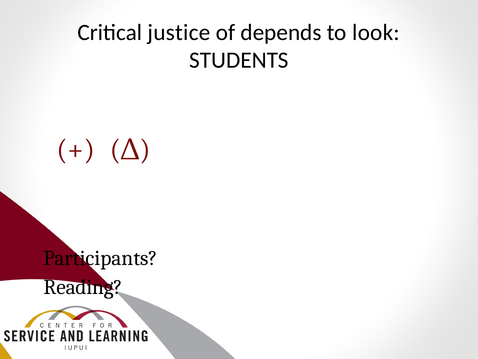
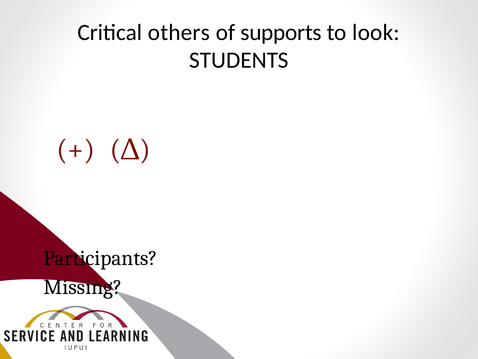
justice: justice -> others
depends: depends -> supports
Reading: Reading -> Missing
